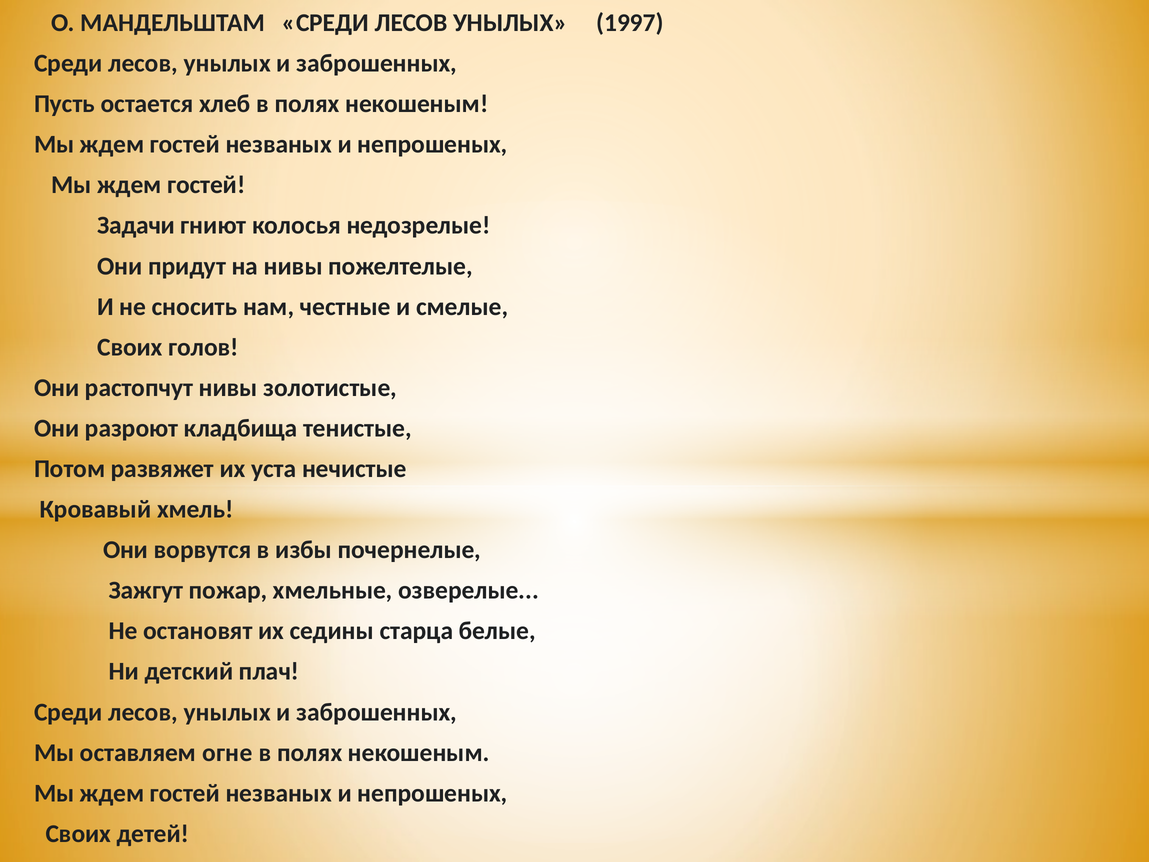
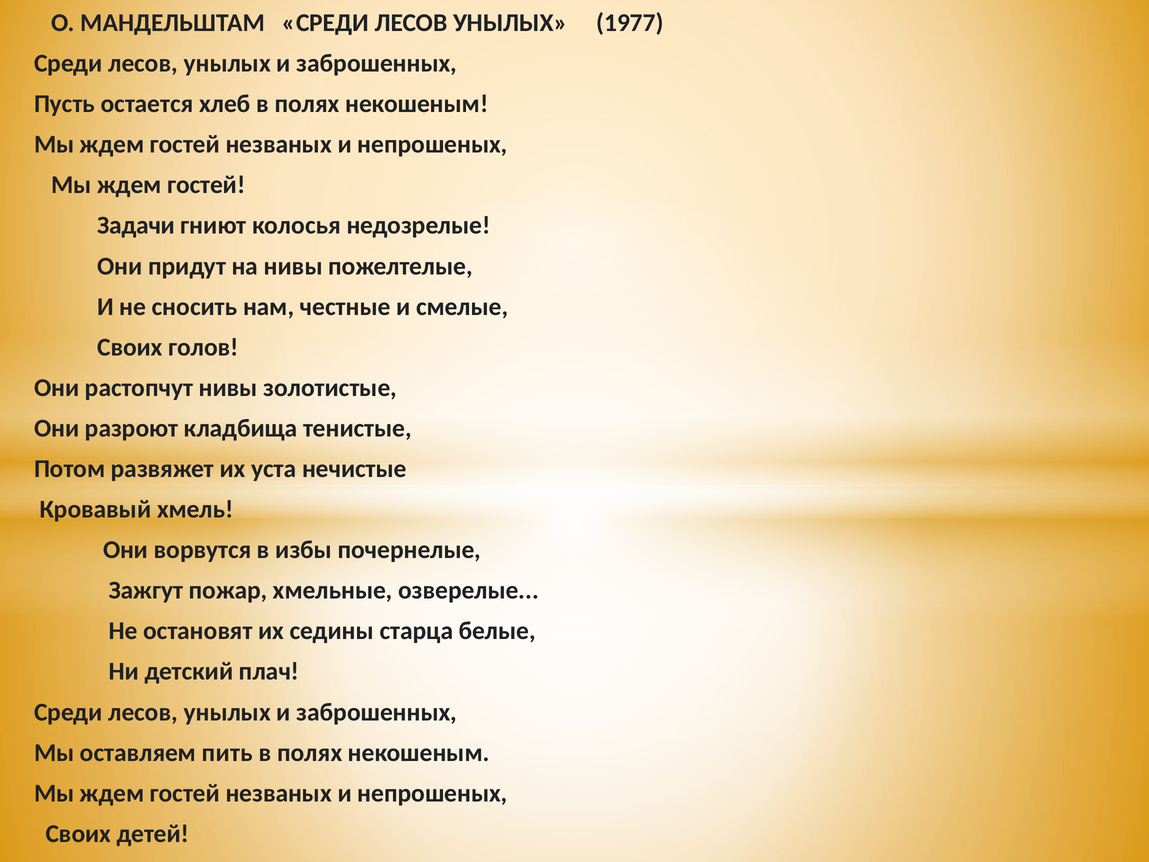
1997: 1997 -> 1977
огне: огне -> пить
